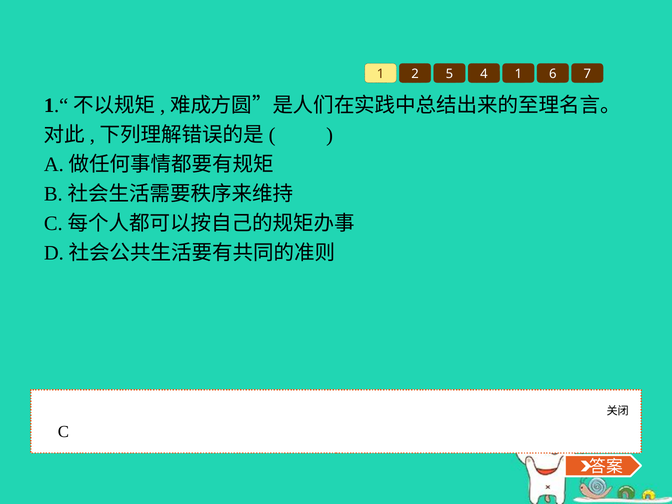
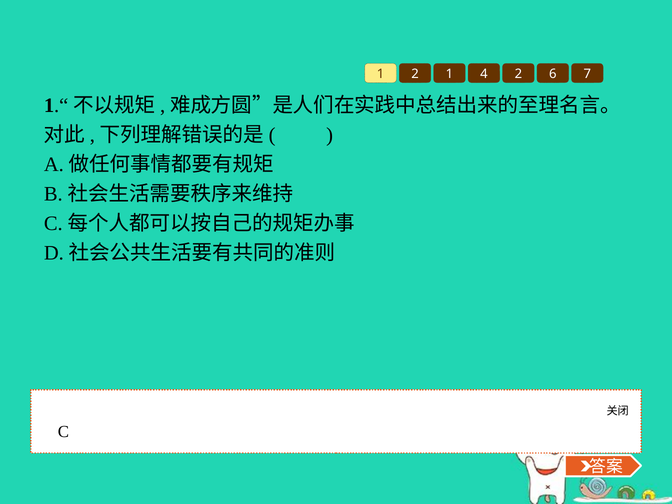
2 5: 5 -> 1
4 1: 1 -> 2
